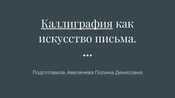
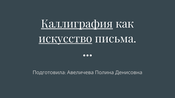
искусство underline: none -> present
